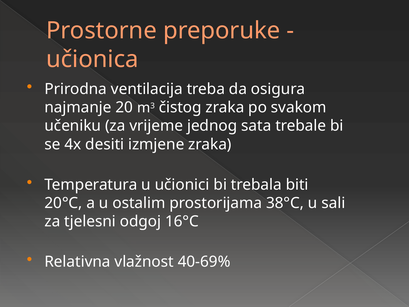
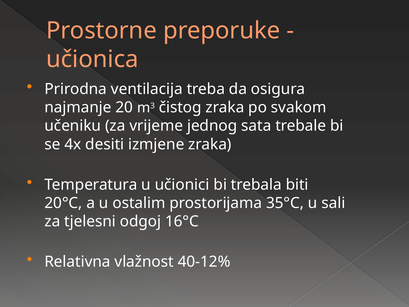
38°C: 38°C -> 35°C
40-69%: 40-69% -> 40-12%
